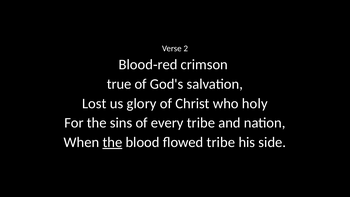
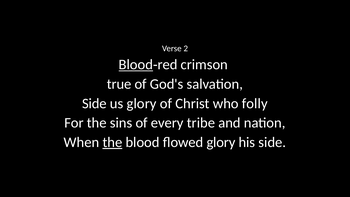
Blood at (136, 65) underline: none -> present
Lost at (94, 103): Lost -> Side
holy: holy -> folly
flowed tribe: tribe -> glory
